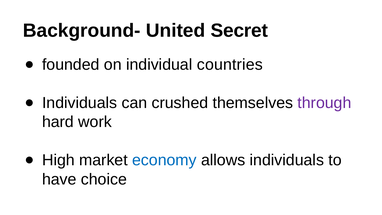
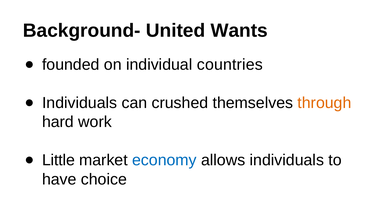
Secret: Secret -> Wants
through colour: purple -> orange
High: High -> Little
